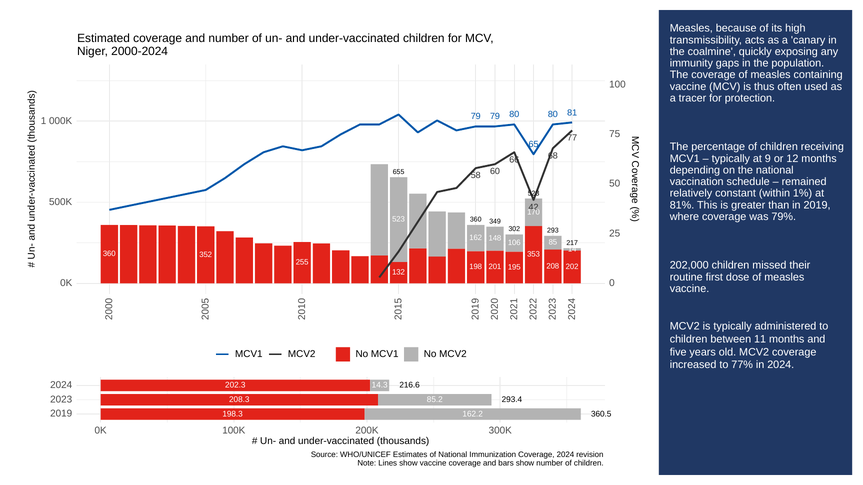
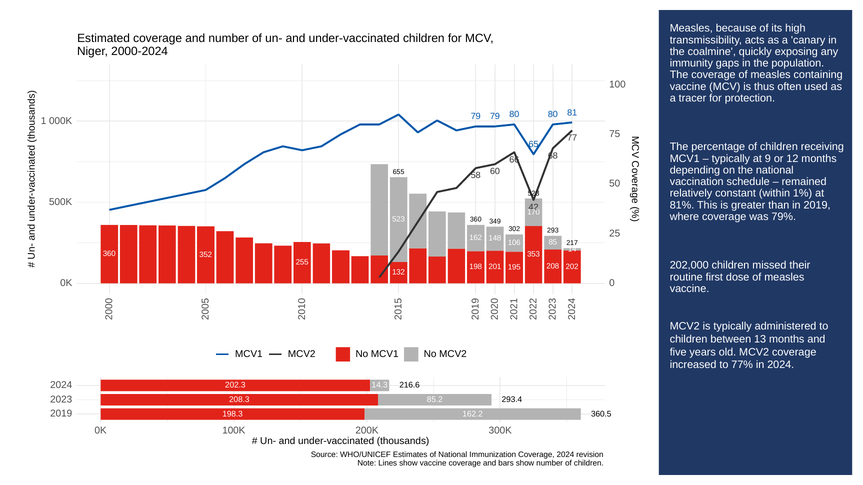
11: 11 -> 13
